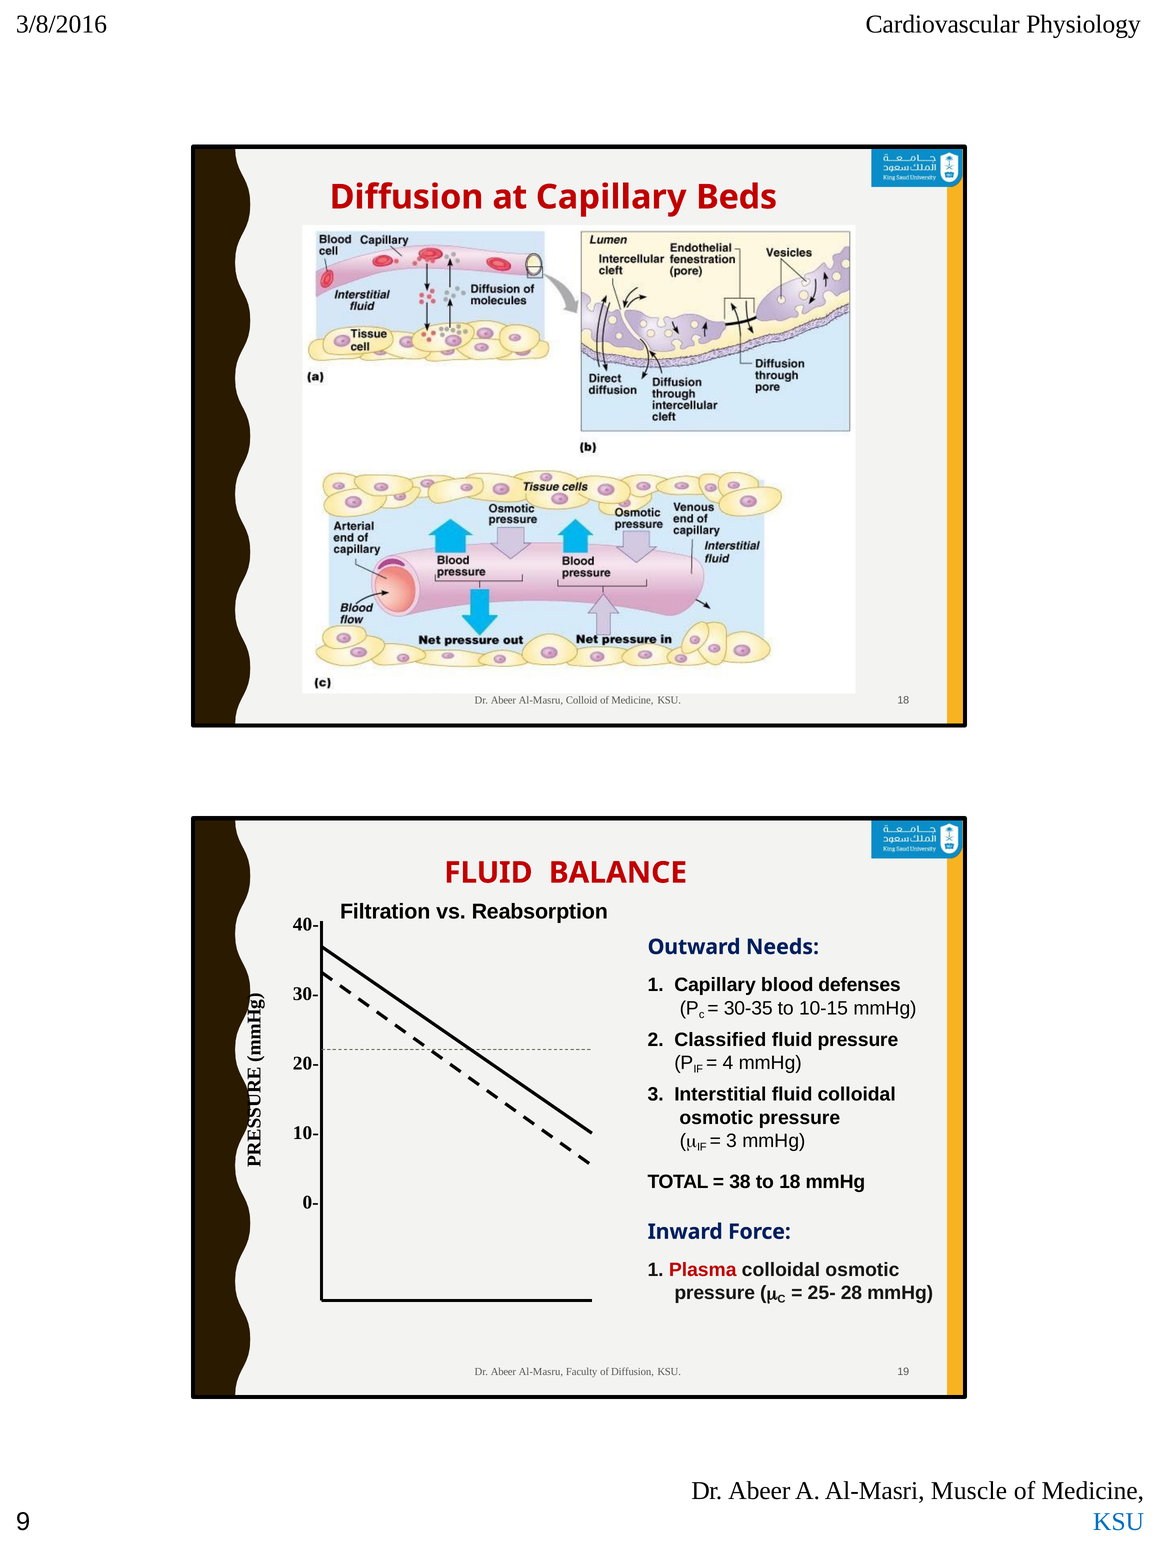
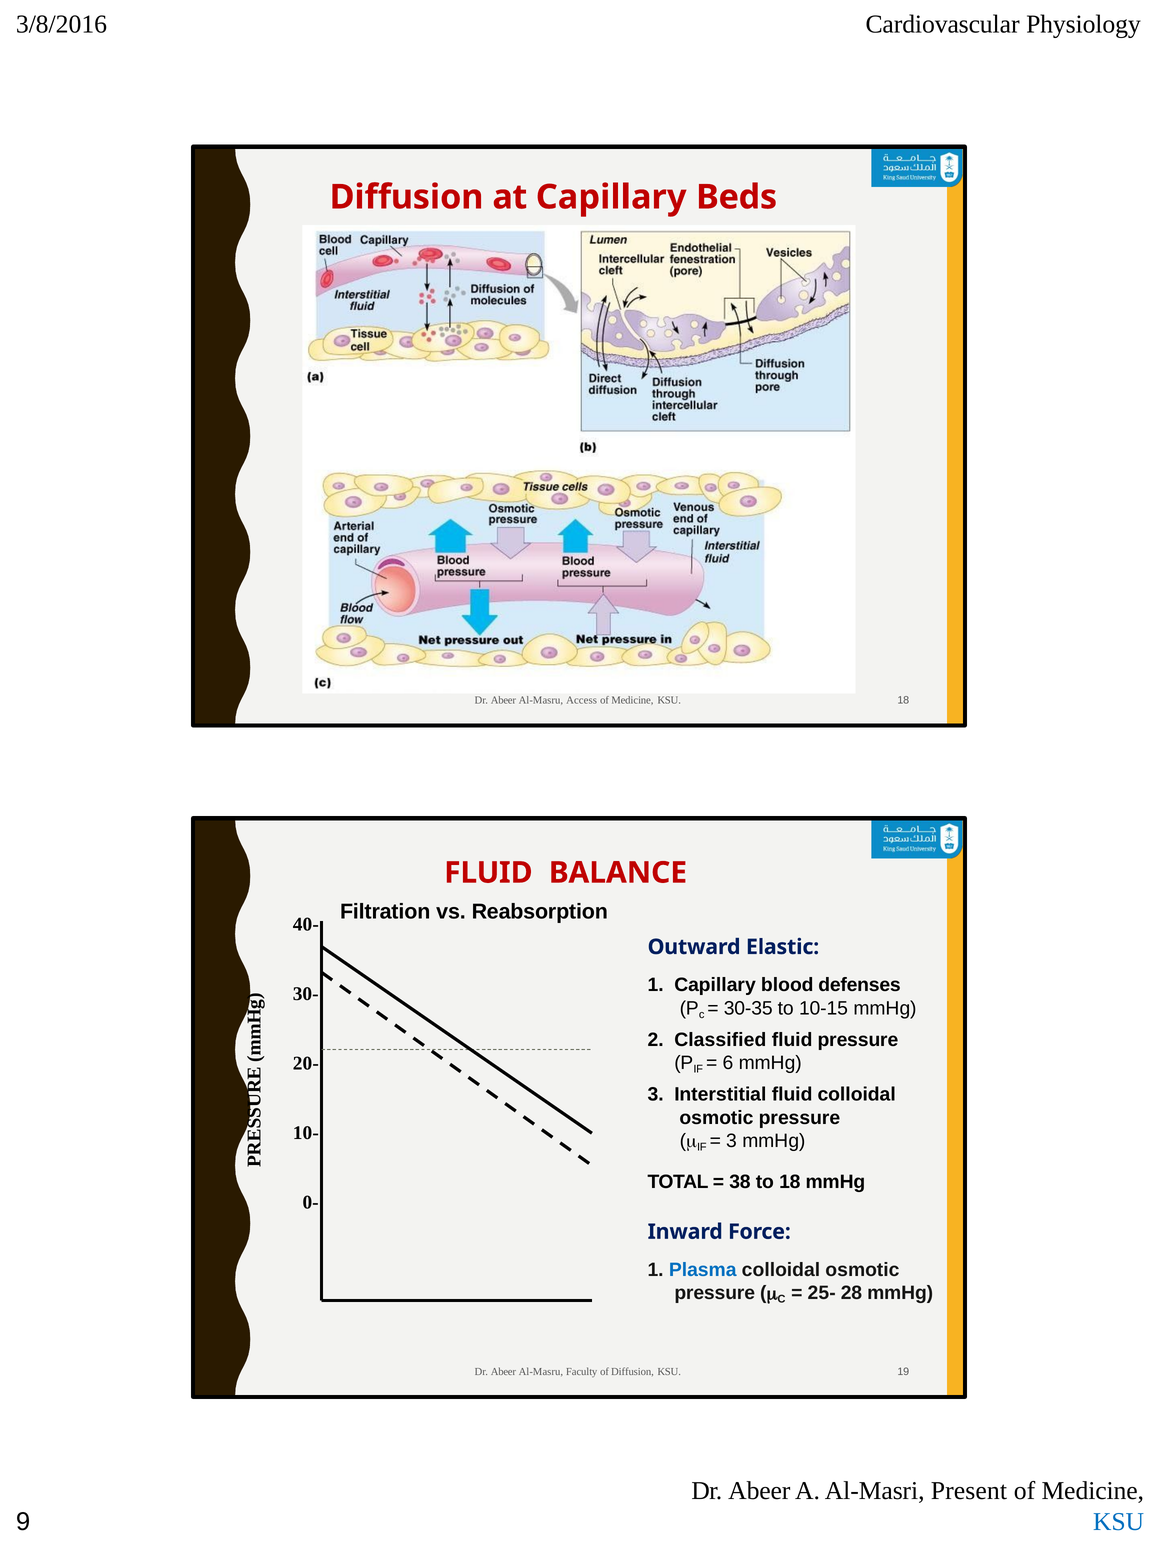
Colloid: Colloid -> Access
Needs: Needs -> Elastic
4: 4 -> 6
Plasma colour: red -> blue
Muscle: Muscle -> Present
